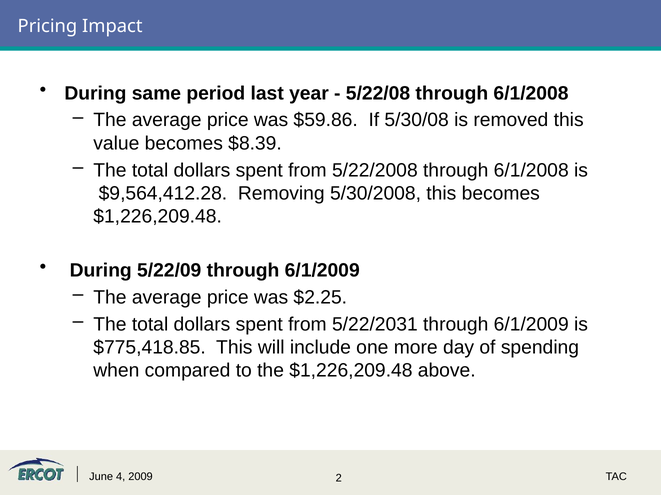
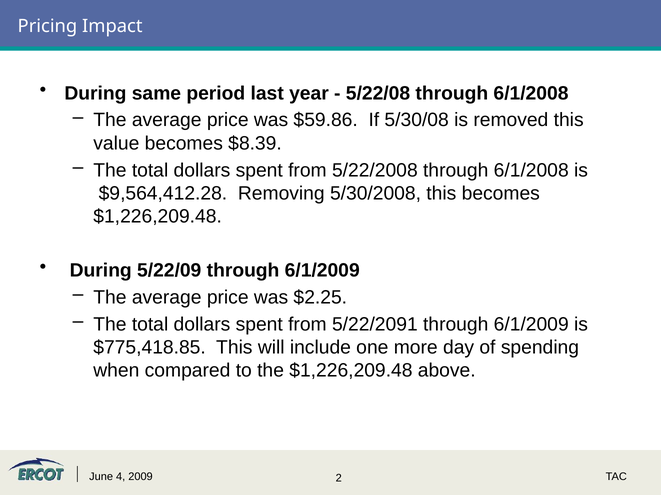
5/22/2031: 5/22/2031 -> 5/22/2091
